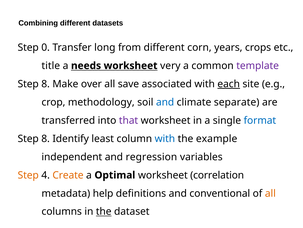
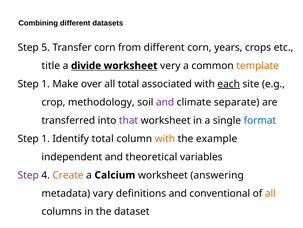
0: 0 -> 5
Transfer long: long -> corn
needs: needs -> divide
template colour: purple -> orange
8 at (46, 84): 8 -> 1
all save: save -> total
and at (165, 102) colour: blue -> purple
8 at (46, 138): 8 -> 1
Identify least: least -> total
with at (165, 138) colour: blue -> orange
regression: regression -> theoretical
Step at (28, 175) colour: orange -> purple
Optimal: Optimal -> Calcium
correlation: correlation -> answering
help: help -> vary
the at (104, 211) underline: present -> none
